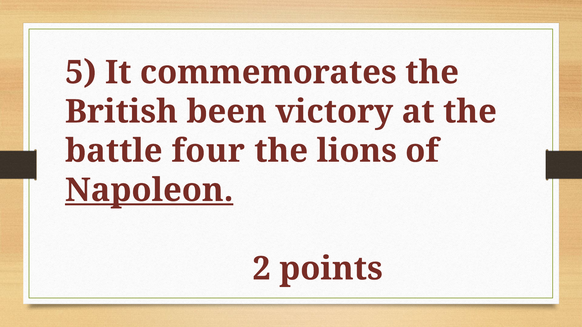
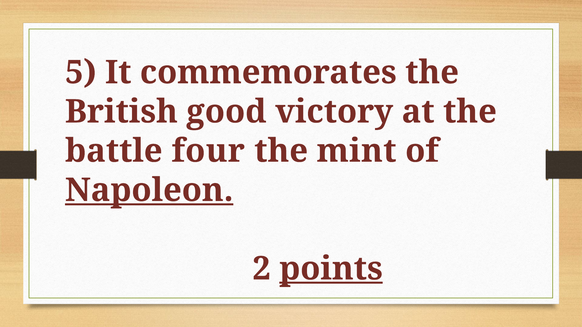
been: been -> good
lions: lions -> mint
points underline: none -> present
